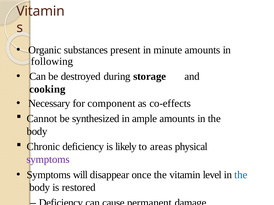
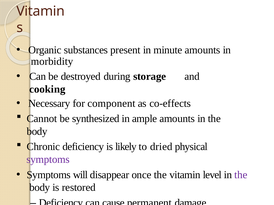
following: following -> morbidity
areas: areas -> dried
the at (241, 175) colour: blue -> purple
